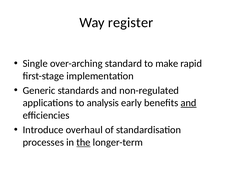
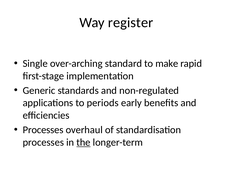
analysis: analysis -> periods
and at (189, 103) underline: present -> none
Introduce at (43, 130): Introduce -> Processes
